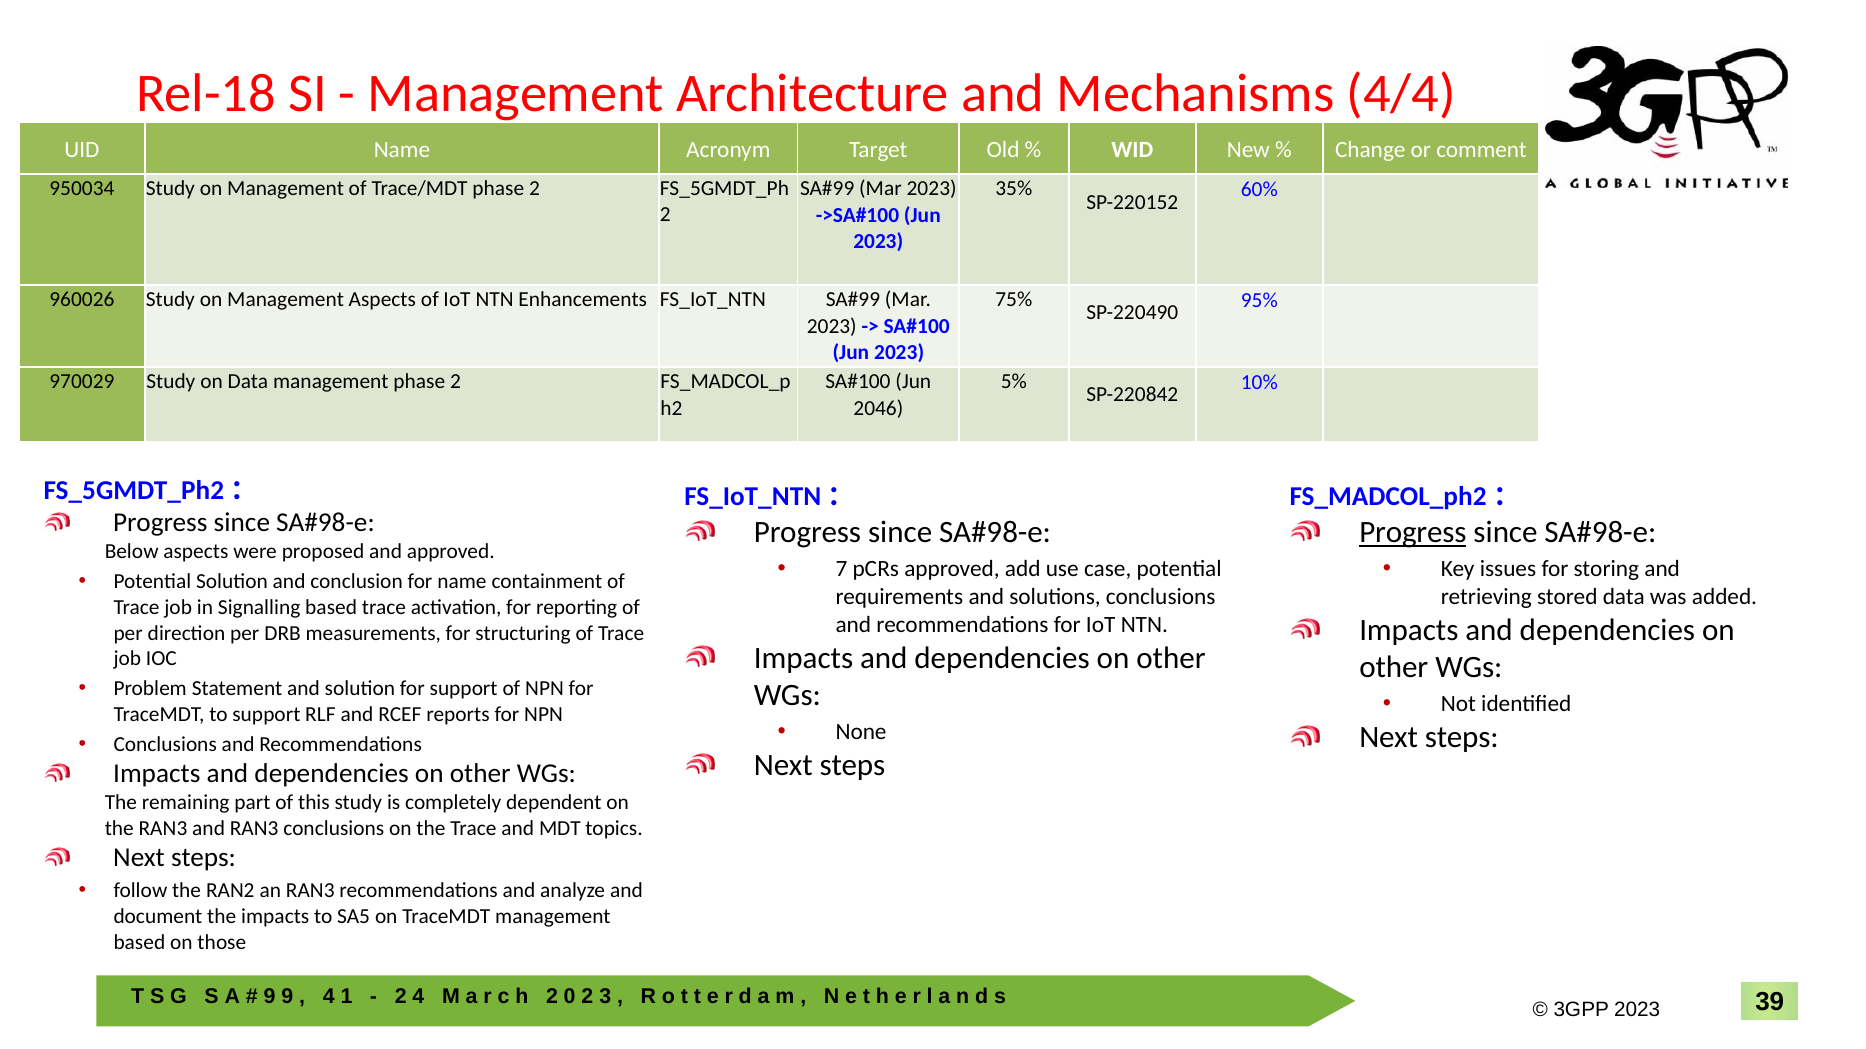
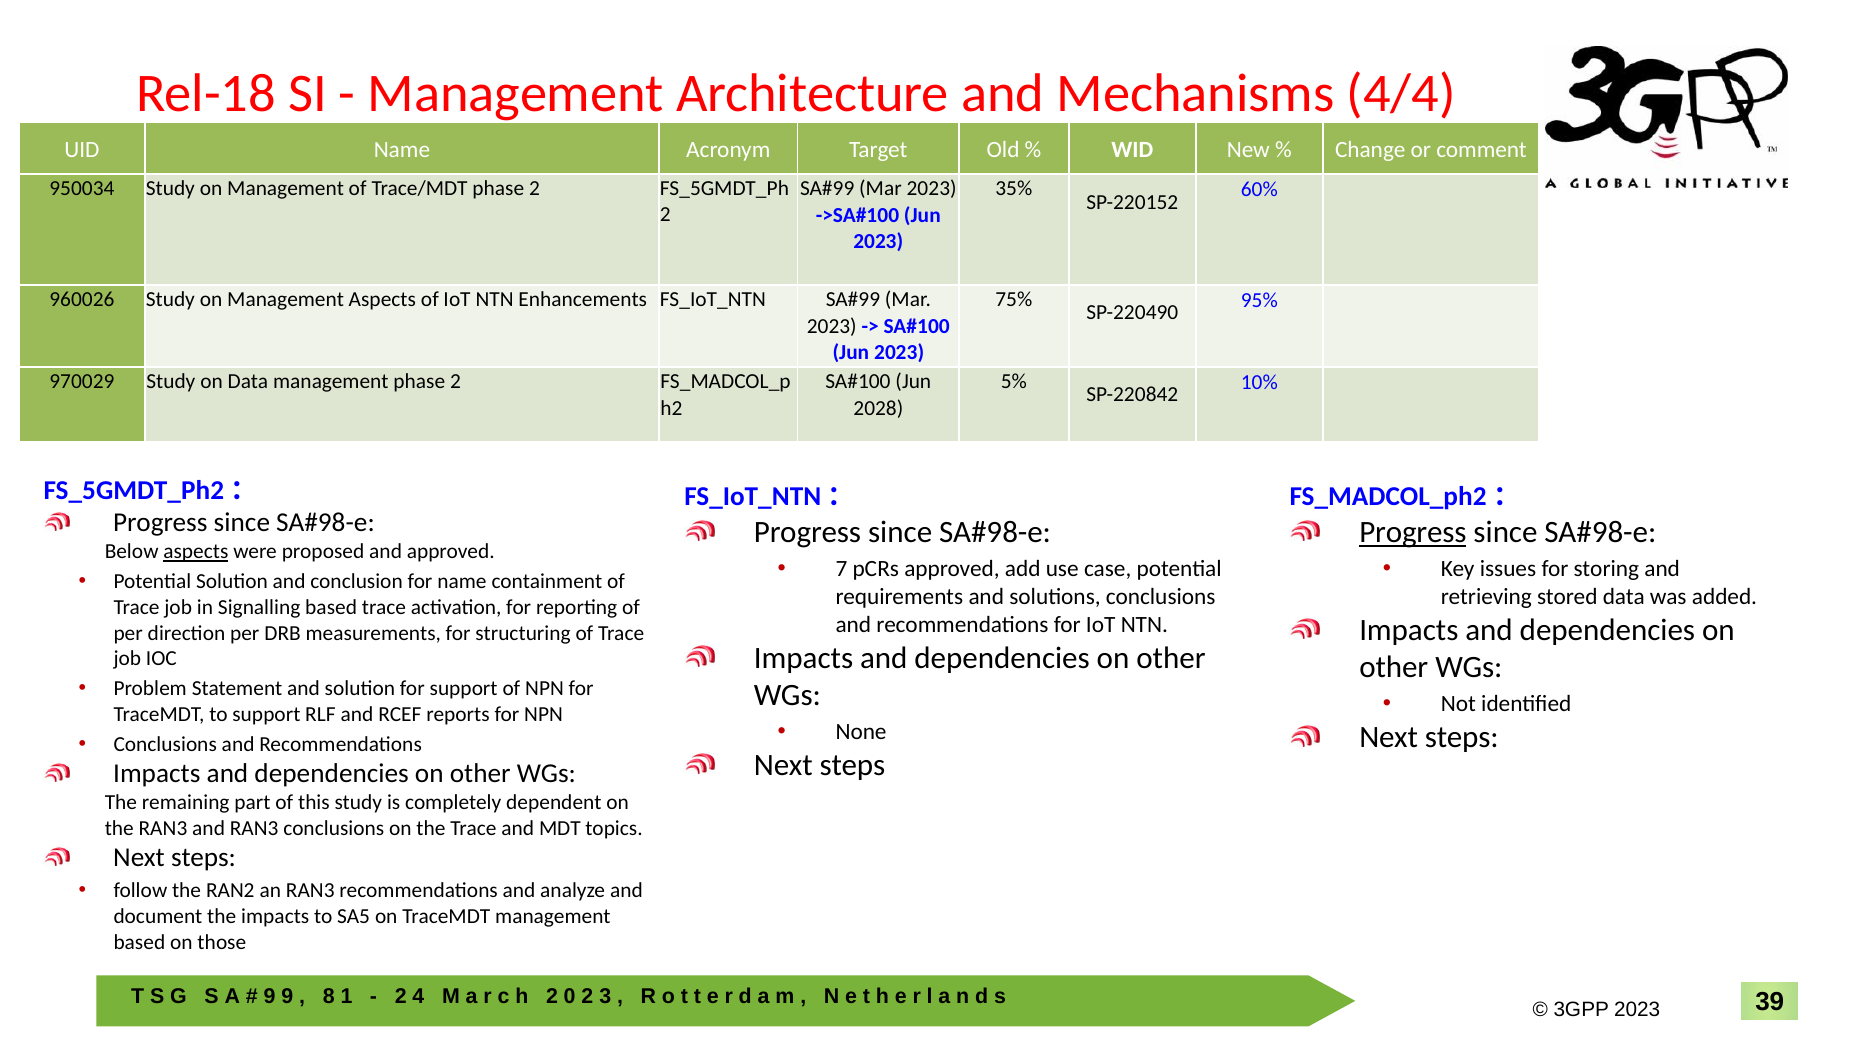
2046: 2046 -> 2028
aspects at (196, 552) underline: none -> present
4 at (329, 997): 4 -> 8
